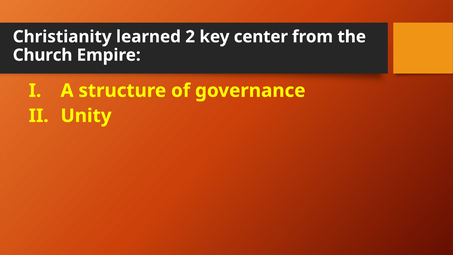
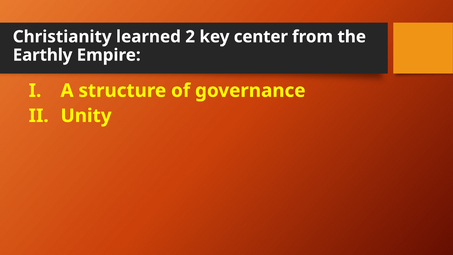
Church: Church -> Earthly
